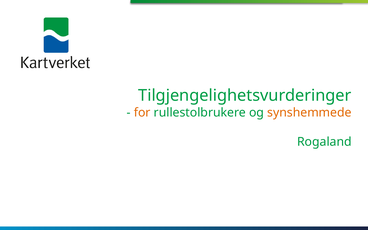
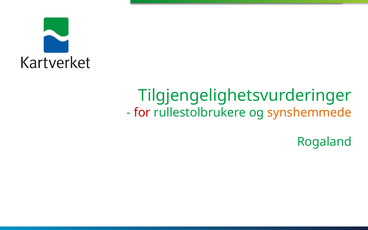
for colour: orange -> red
